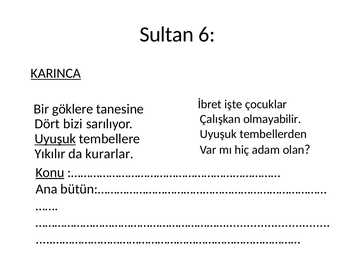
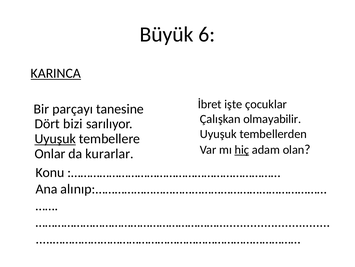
Sultan: Sultan -> Büyük
göklere: göklere -> parçayı
hiç underline: none -> present
Yıkılır: Yıkılır -> Onlar
Konu underline: present -> none
bütün:………………………………………………………………: bütün:……………………………………………………………… -> alınıp:………………………………………………………………
